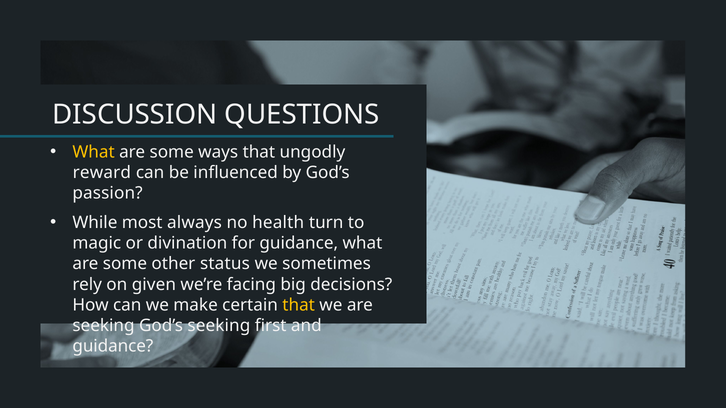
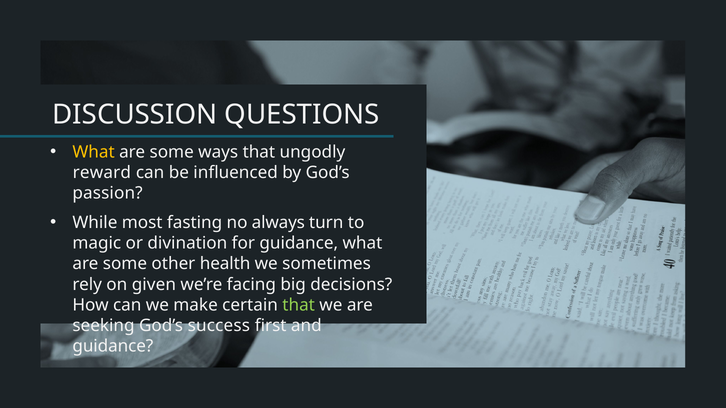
always: always -> fasting
health: health -> always
status: status -> health
that at (299, 305) colour: yellow -> light green
God’s seeking: seeking -> success
